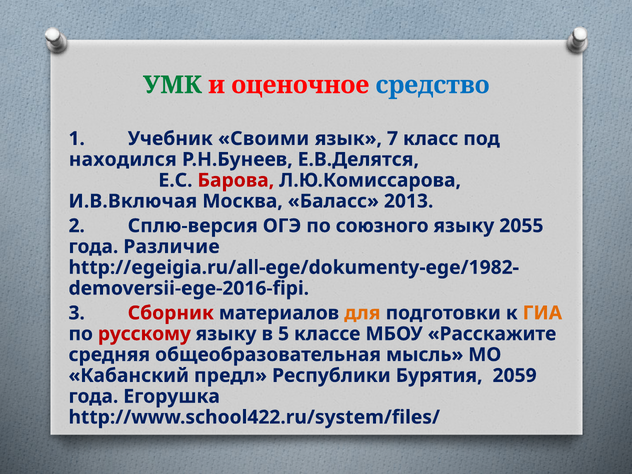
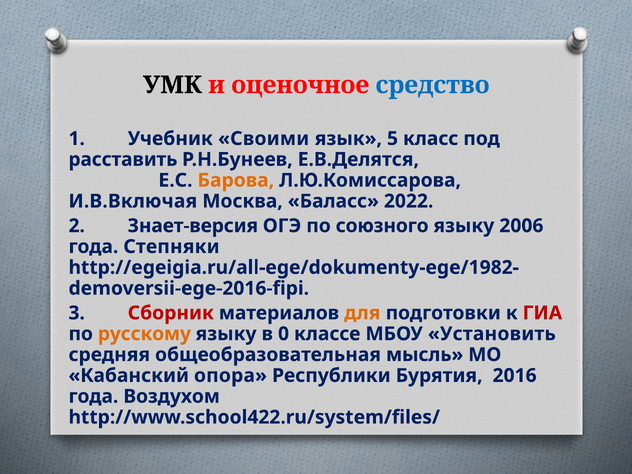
УМК colour: green -> black
7: 7 -> 5
находился: находился -> расставить
Барова colour: red -> orange
2013: 2013 -> 2022
Сплю-версия: Сплю-версия -> Знает-версия
2055: 2055 -> 2006
Различие: Различие -> Степняки
ГИА colour: orange -> red
русскому colour: red -> orange
5: 5 -> 0
Расскажите: Расскажите -> Установить
предл: предл -> опора
2059: 2059 -> 2016
Егорушка: Егорушка -> Воздухом
